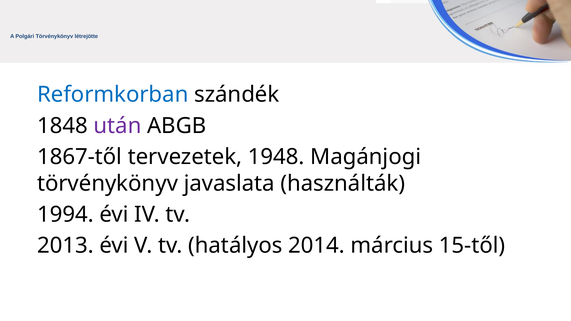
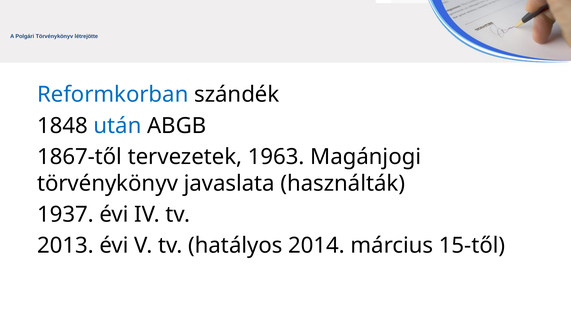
után colour: purple -> blue
1948: 1948 -> 1963
1994: 1994 -> 1937
